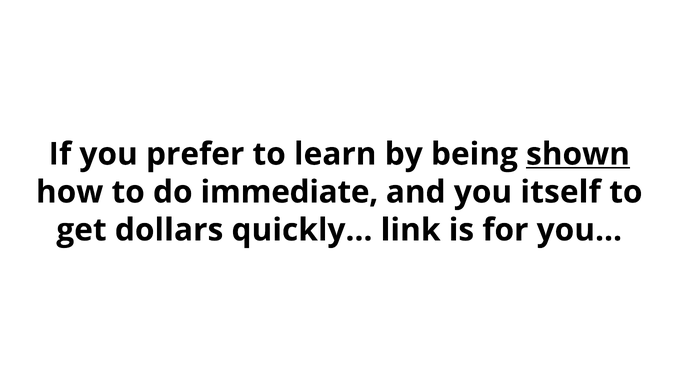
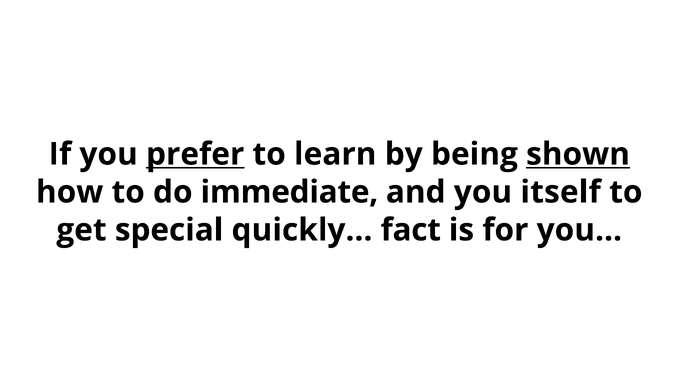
prefer underline: none -> present
dollars: dollars -> special
link: link -> fact
